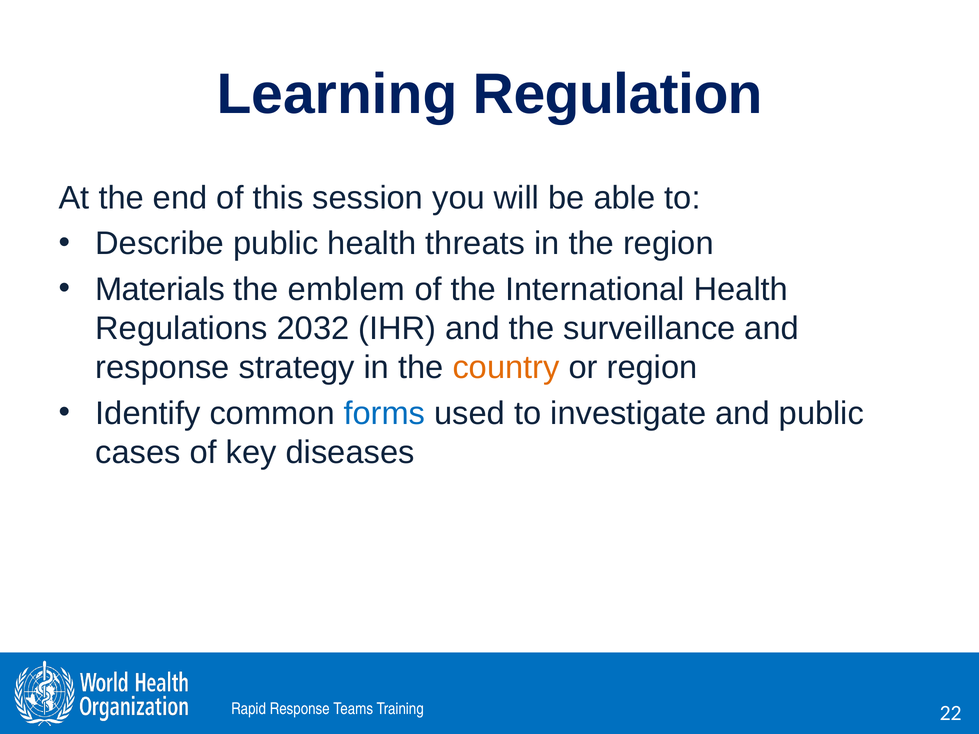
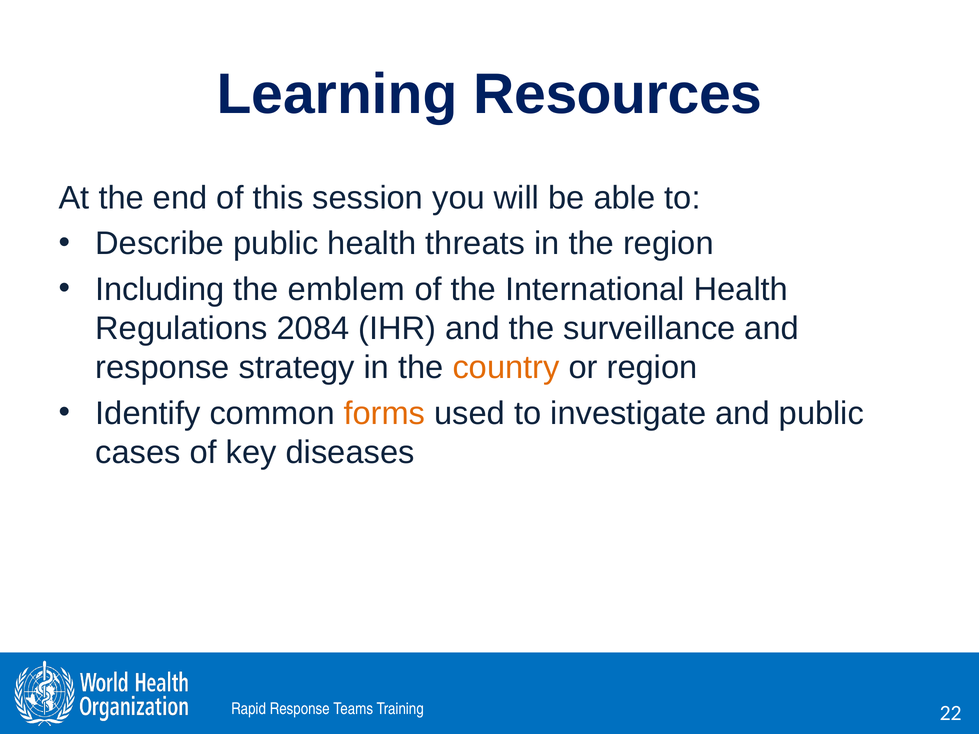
Regulation: Regulation -> Resources
Materials: Materials -> Including
2032: 2032 -> 2084
forms colour: blue -> orange
